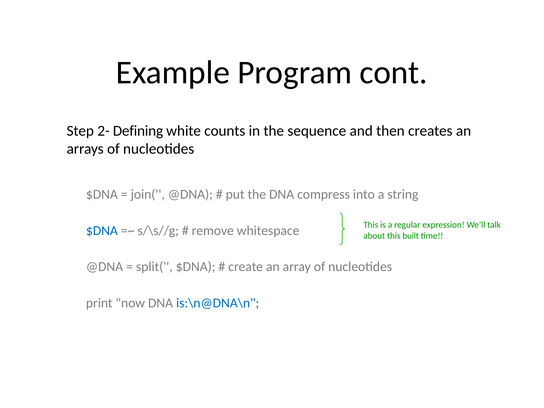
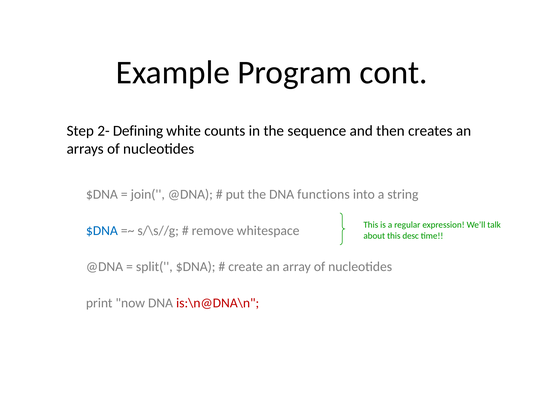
compress: compress -> functions
built: built -> desc
is:\n@DNA\n colour: blue -> red
